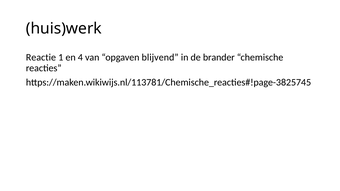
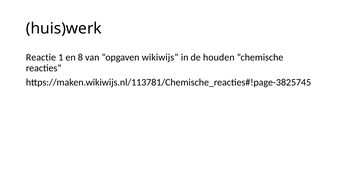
4: 4 -> 8
blijvend: blijvend -> wikiwijs
brander: brander -> houden
